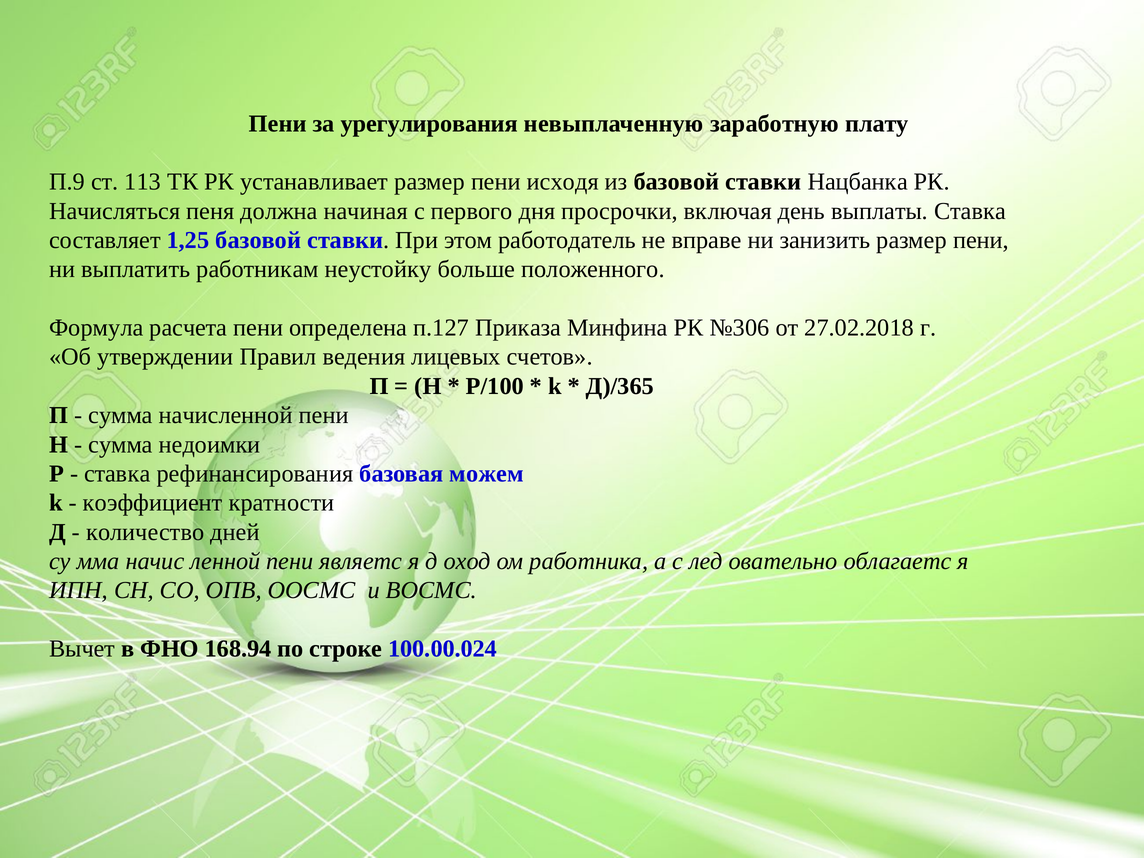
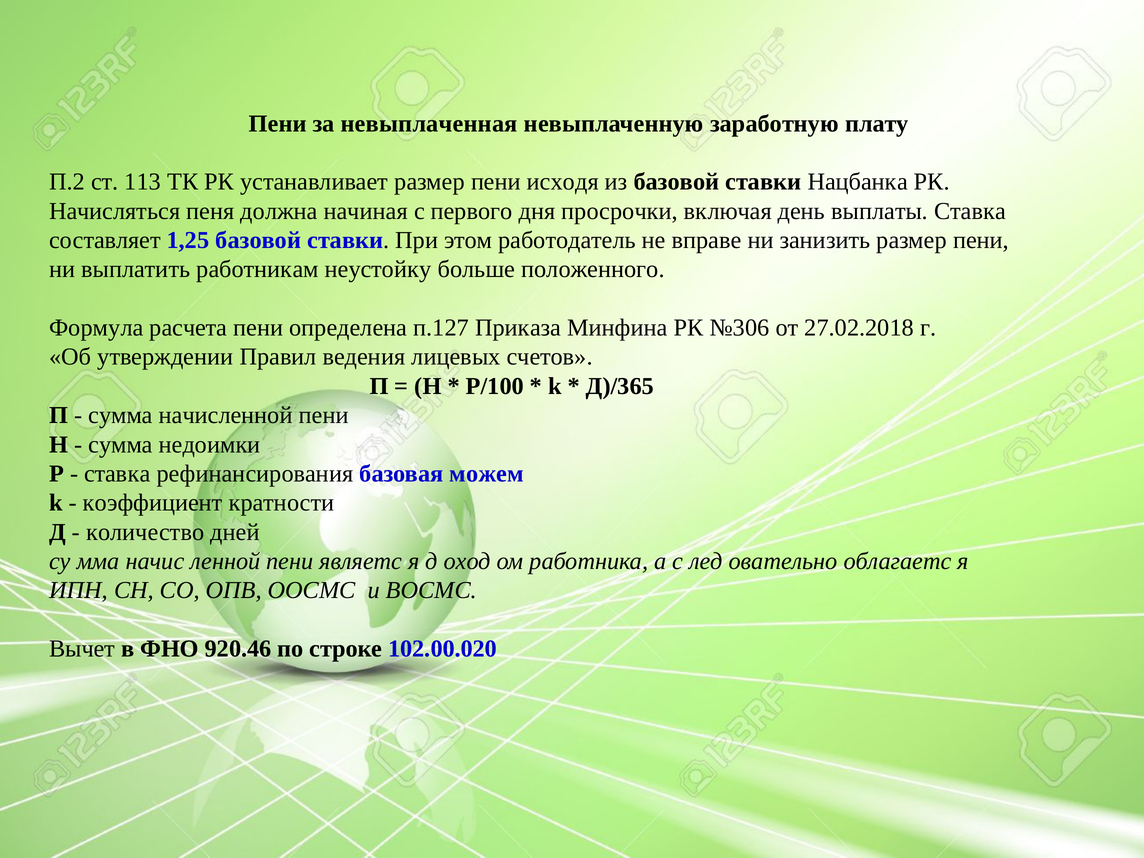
урегулирования: урегулирования -> невыплаченная
П.9: П.9 -> П.2
168.94: 168.94 -> 920.46
100.00.024: 100.00.024 -> 102.00.020
